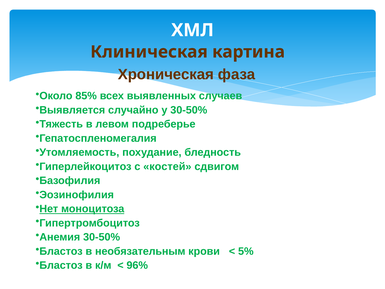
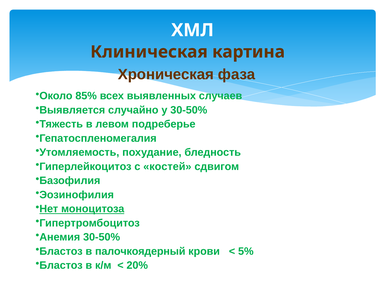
необязательным: необязательным -> палочкоядерный
96%: 96% -> 20%
